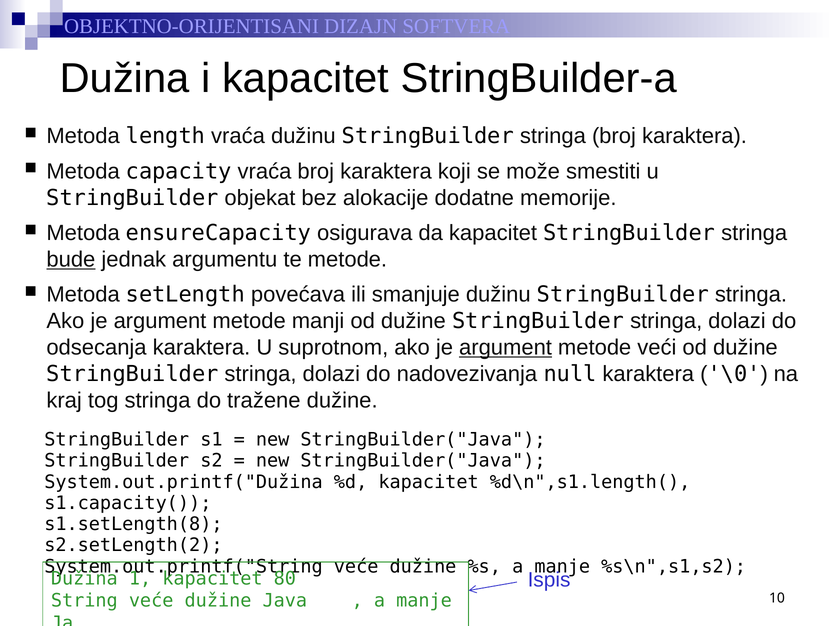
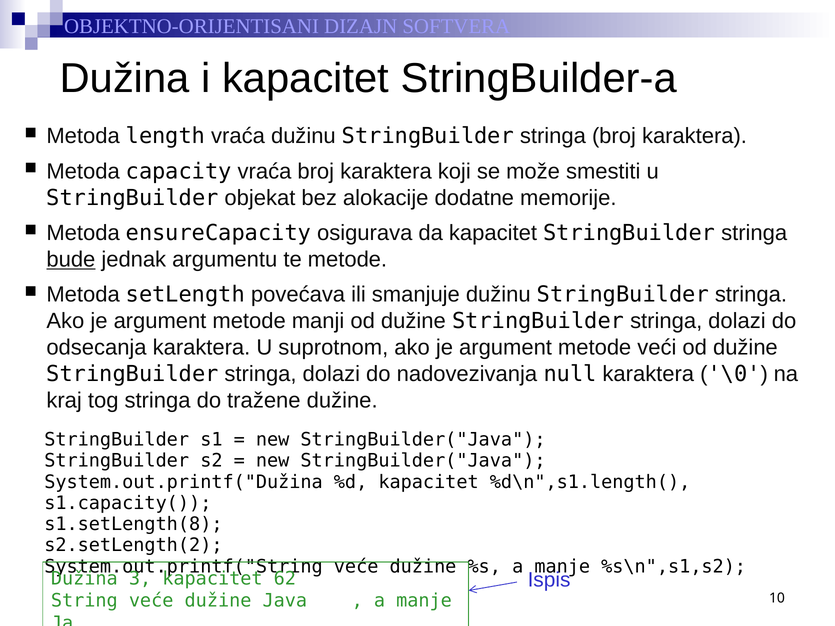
argument at (506, 348) underline: present -> none
1: 1 -> 3
80: 80 -> 62
